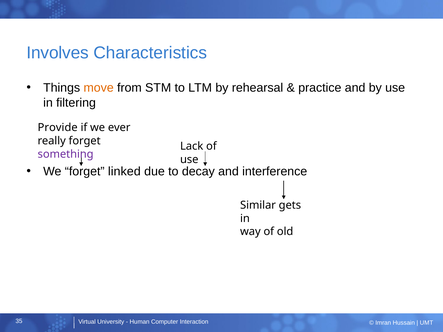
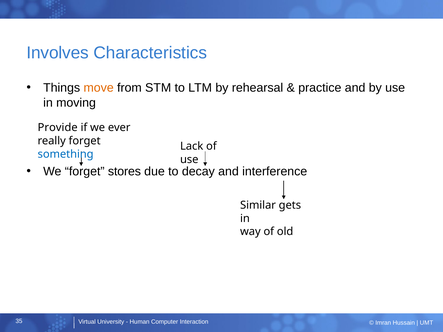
filtering: filtering -> moving
something colour: purple -> blue
linked: linked -> stores
